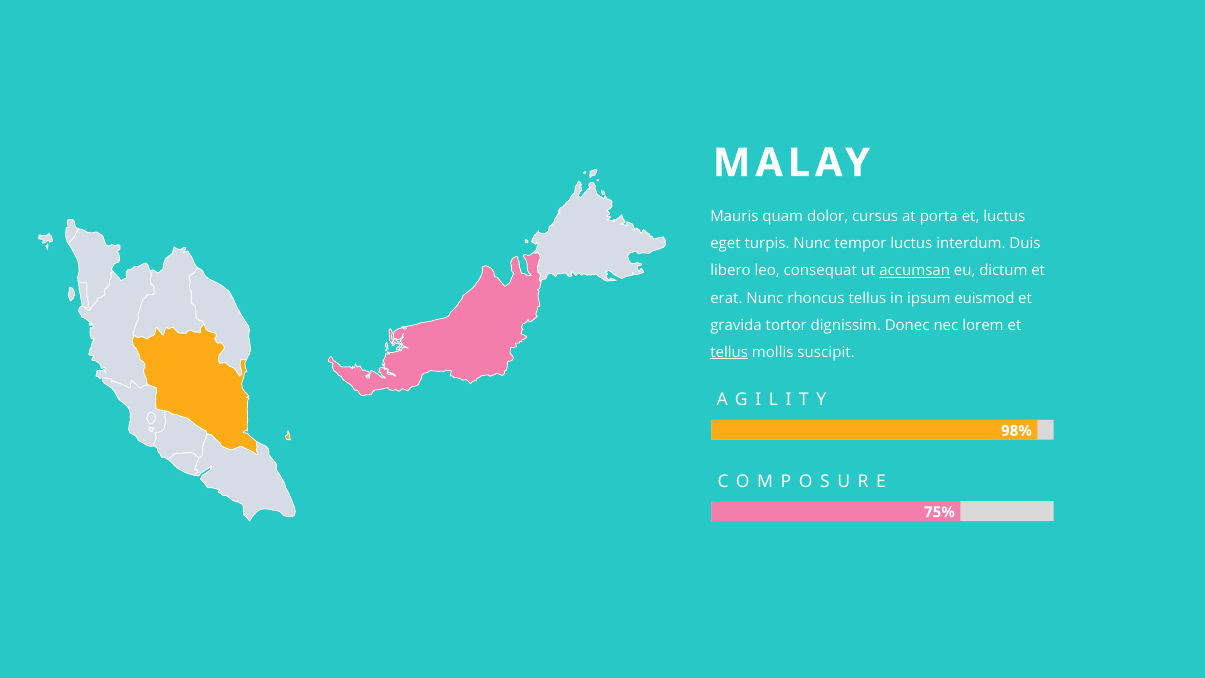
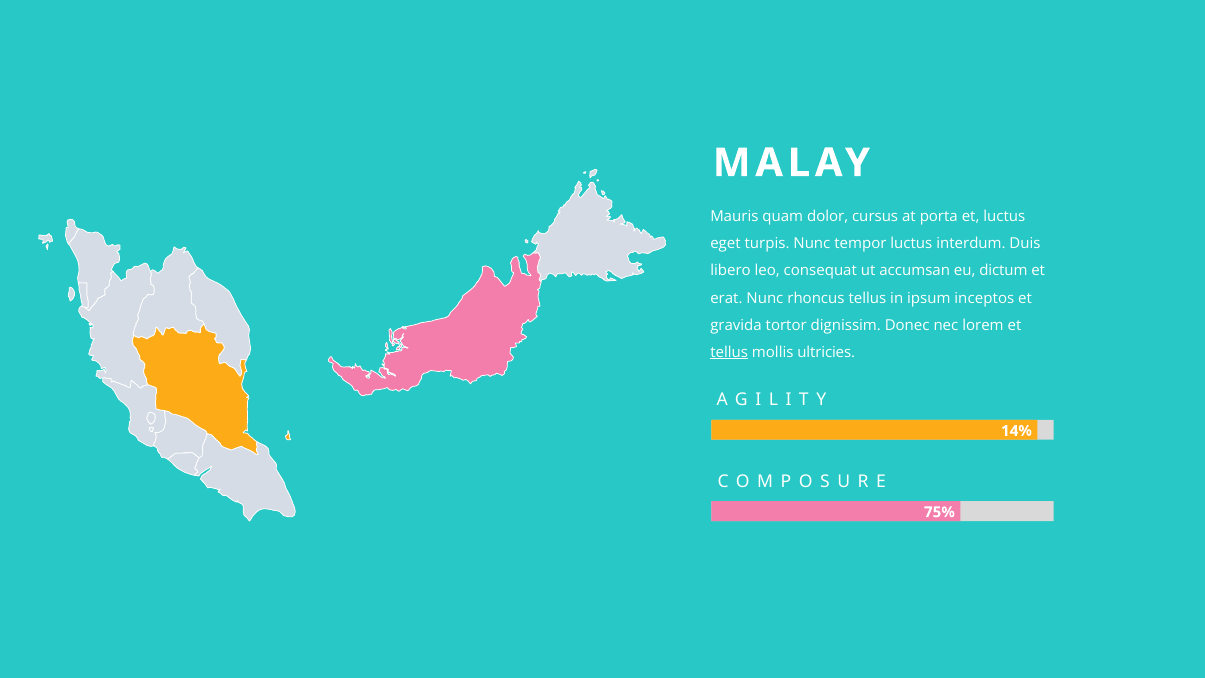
accumsan underline: present -> none
euismod: euismod -> inceptos
suscipit: suscipit -> ultricies
98%: 98% -> 14%
